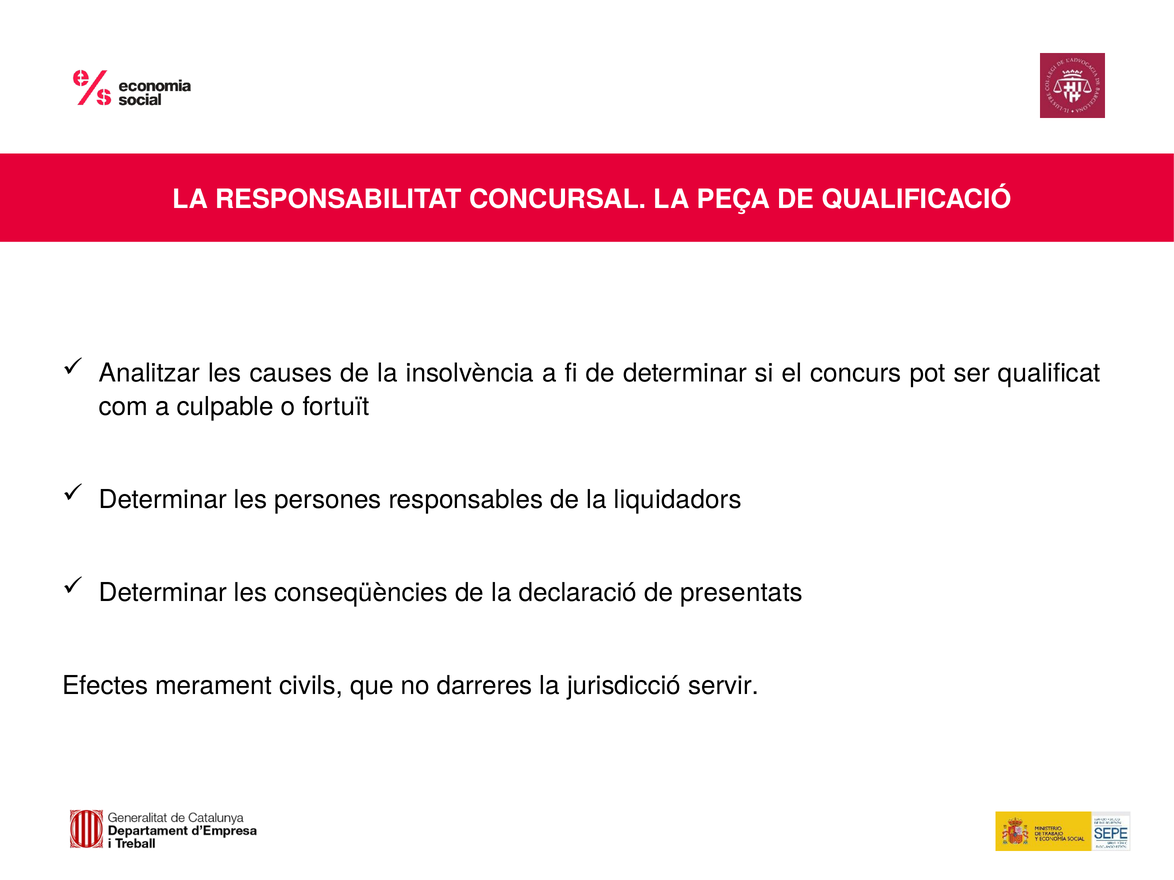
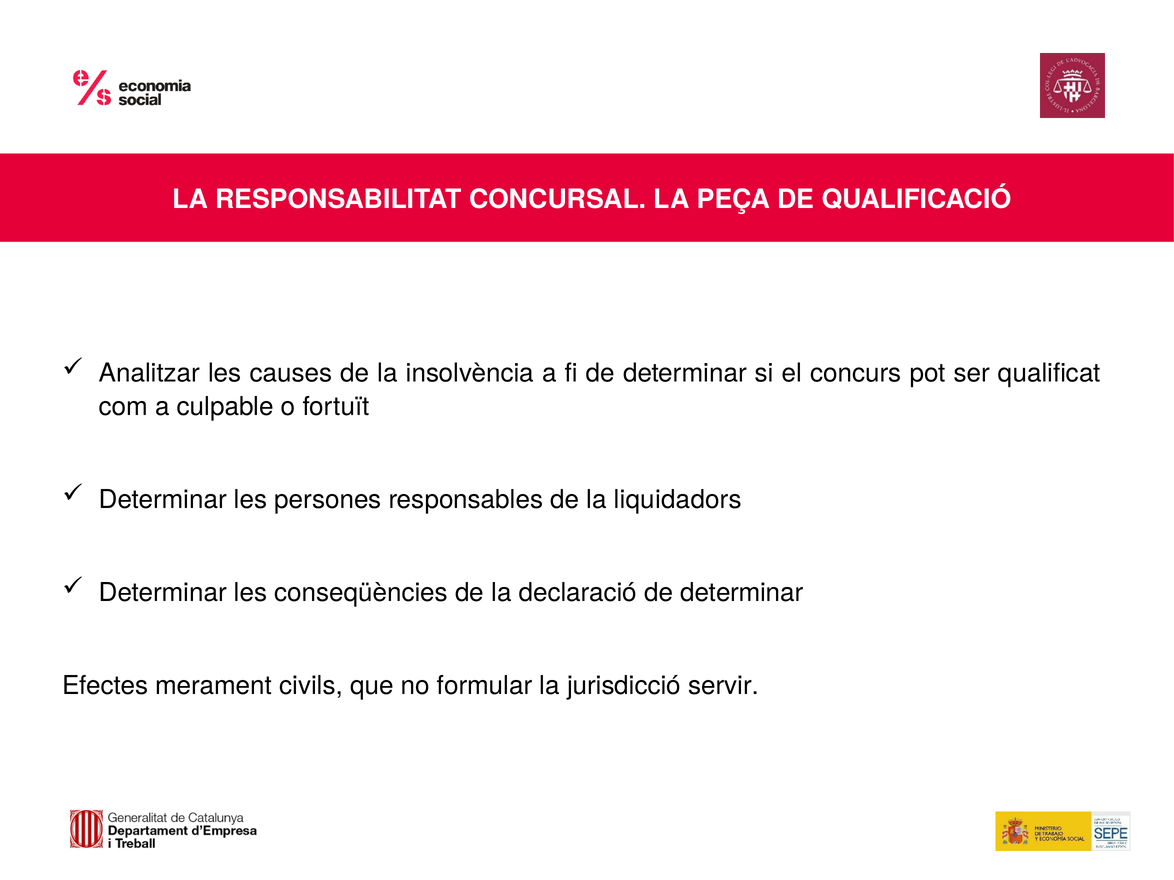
declaració de presentats: presentats -> determinar
darreres: darreres -> formular
